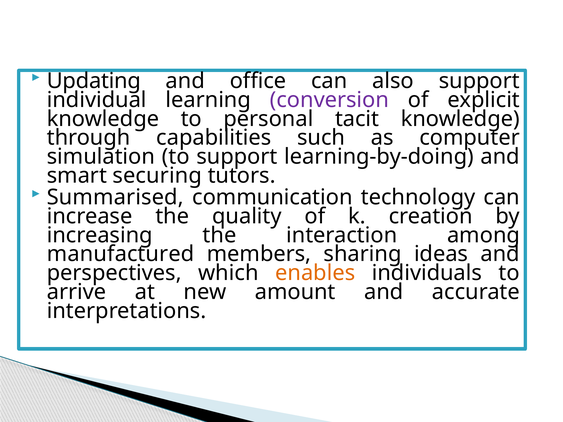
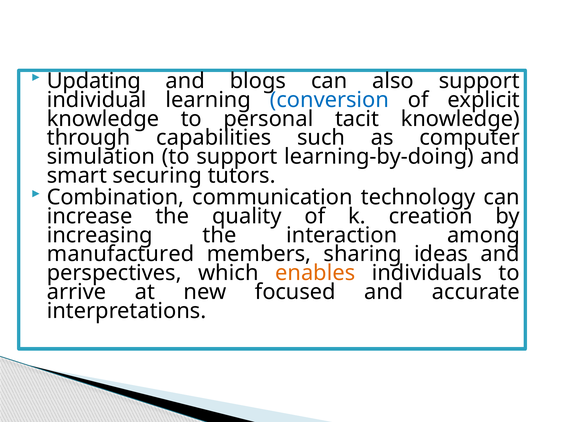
office: office -> blogs
conversion colour: purple -> blue
Summarised: Summarised -> Combination
amount: amount -> focused
